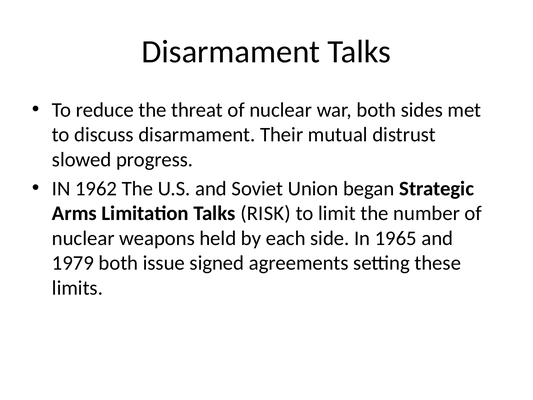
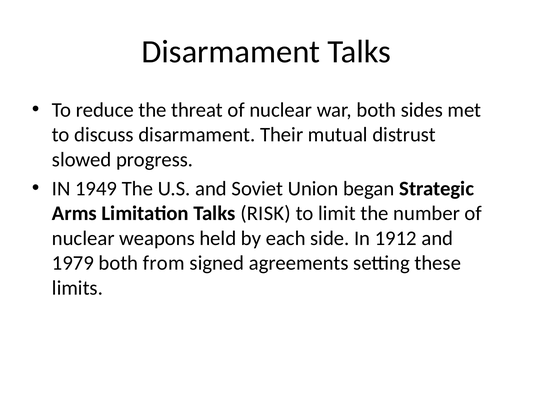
1962: 1962 -> 1949
1965: 1965 -> 1912
issue: issue -> from
